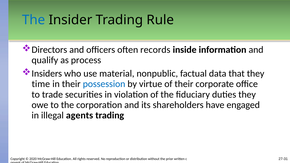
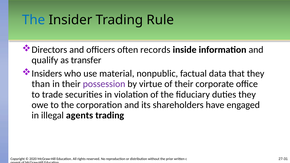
process: process -> transfer
time: time -> than
possession colour: blue -> purple
